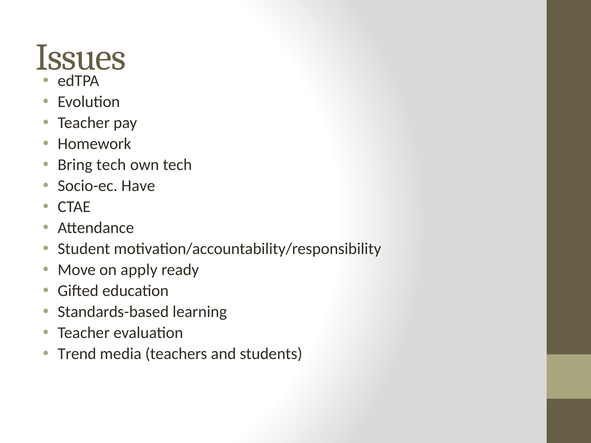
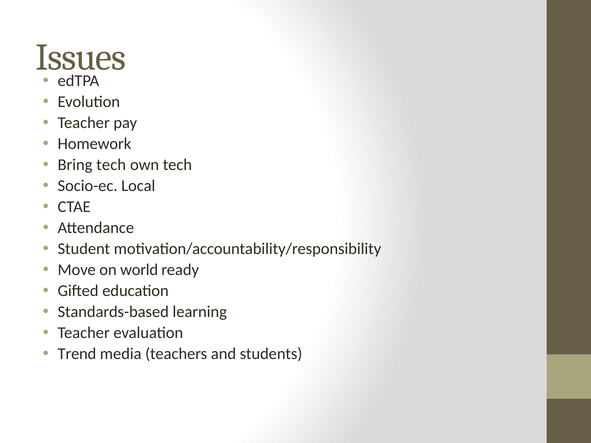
Have: Have -> Local
apply: apply -> world
